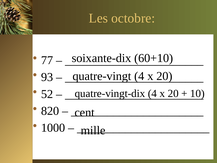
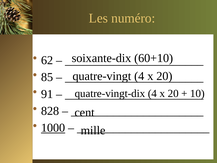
octobre: octobre -> numéro
77: 77 -> 62
93: 93 -> 85
52: 52 -> 91
820: 820 -> 828
1000 underline: none -> present
